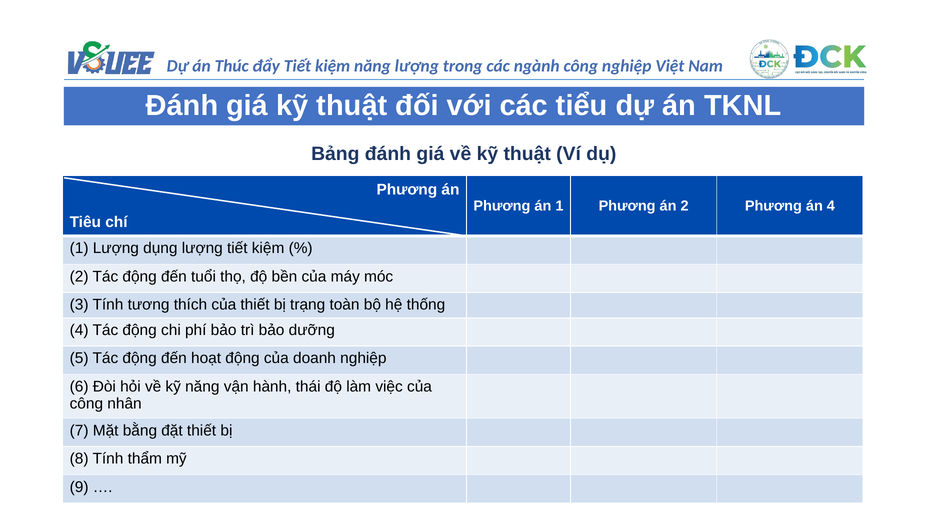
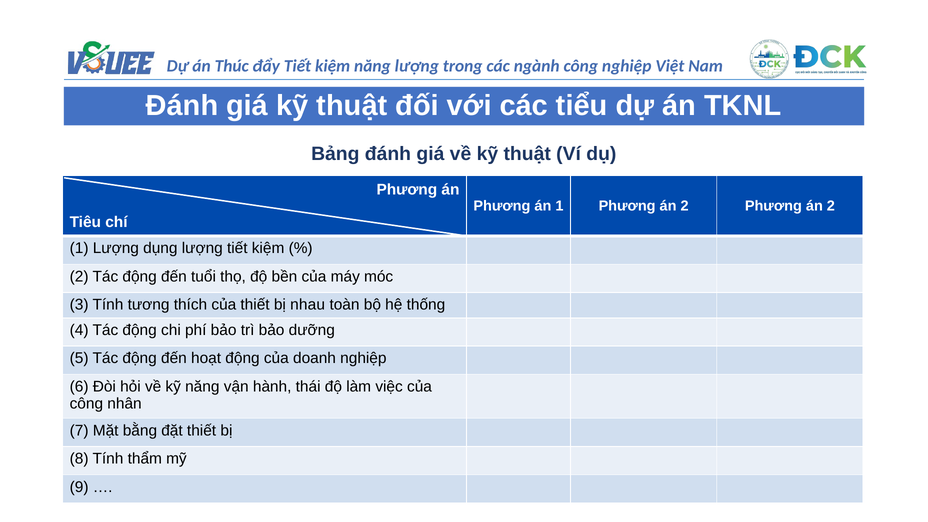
2 Phương án 4: 4 -> 2
trạng: trạng -> nhau
